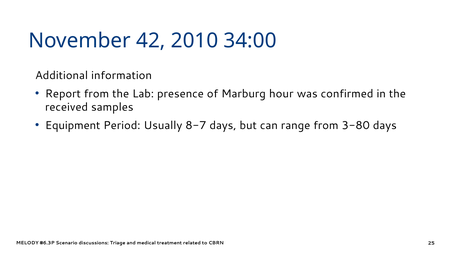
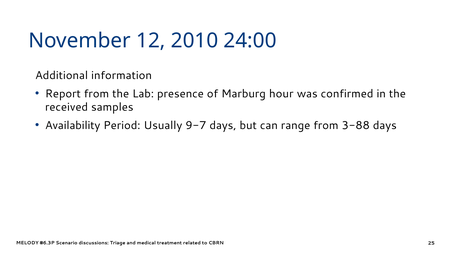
42: 42 -> 12
34:00: 34:00 -> 24:00
Equipment: Equipment -> Availability
8-7: 8-7 -> 9-7
3-80: 3-80 -> 3-88
